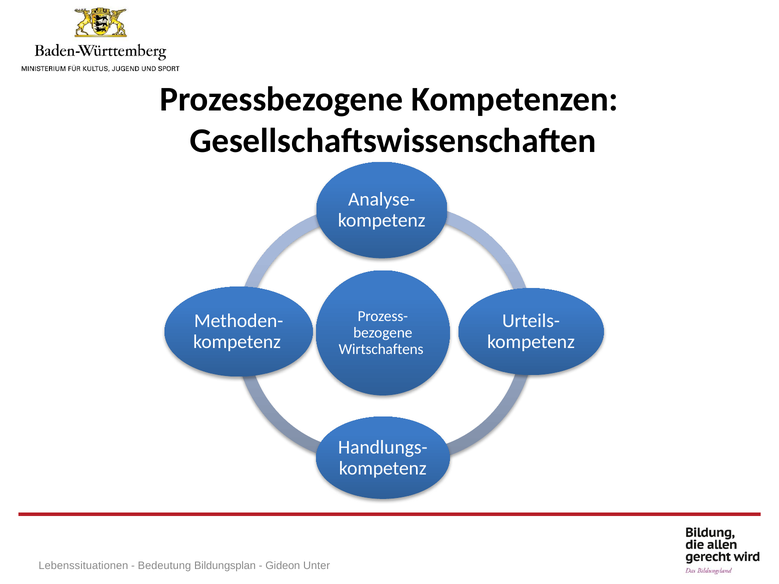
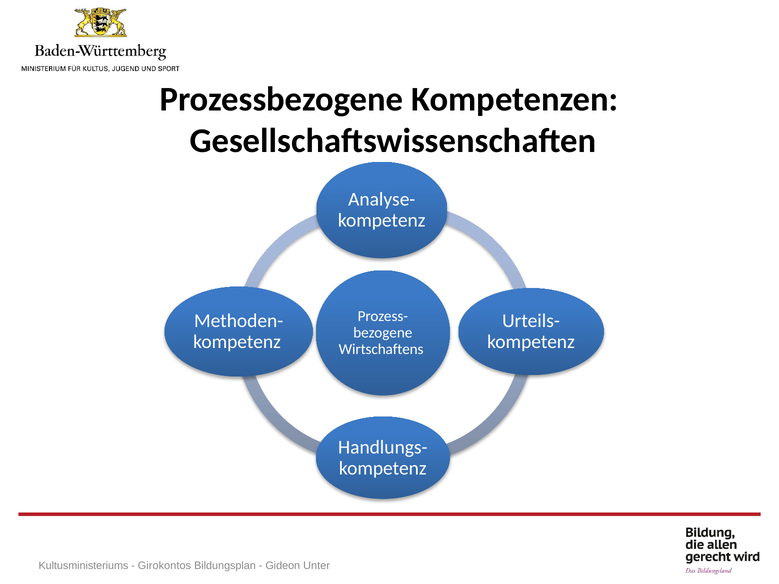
Lebenssituationen: Lebenssituationen -> Kultusministeriums
Bedeutung: Bedeutung -> Girokontos
